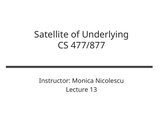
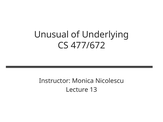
Satellite: Satellite -> Unusual
477/877: 477/877 -> 477/672
